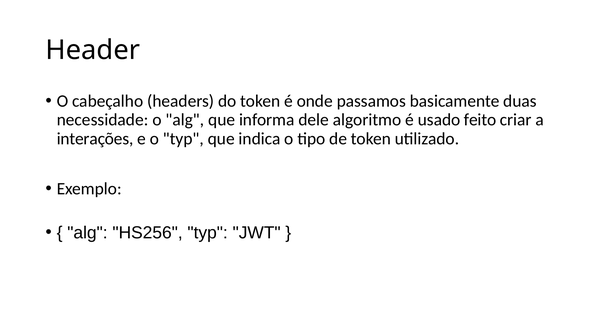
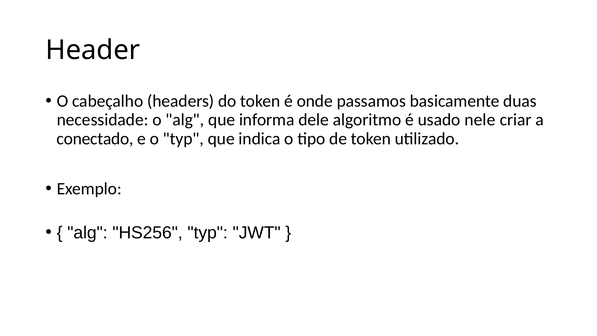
feito: feito -> nele
interações: interações -> conectado
